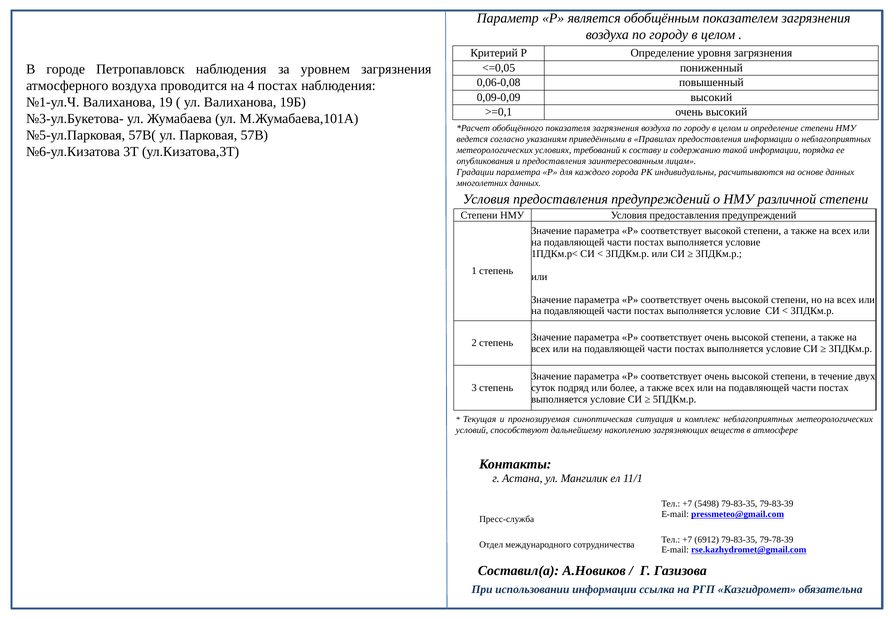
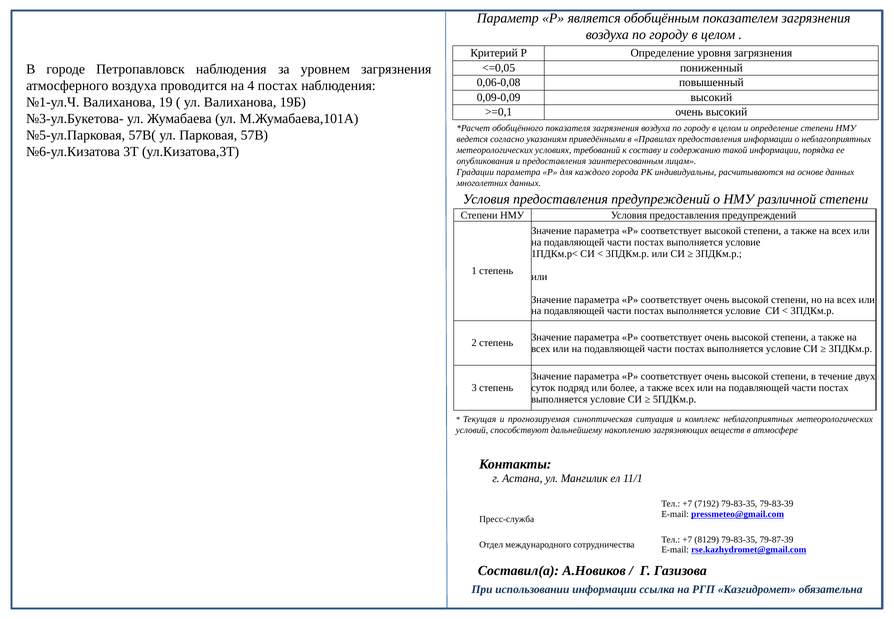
5498: 5498 -> 7192
6912: 6912 -> 8129
79-78-39: 79-78-39 -> 79-87-39
